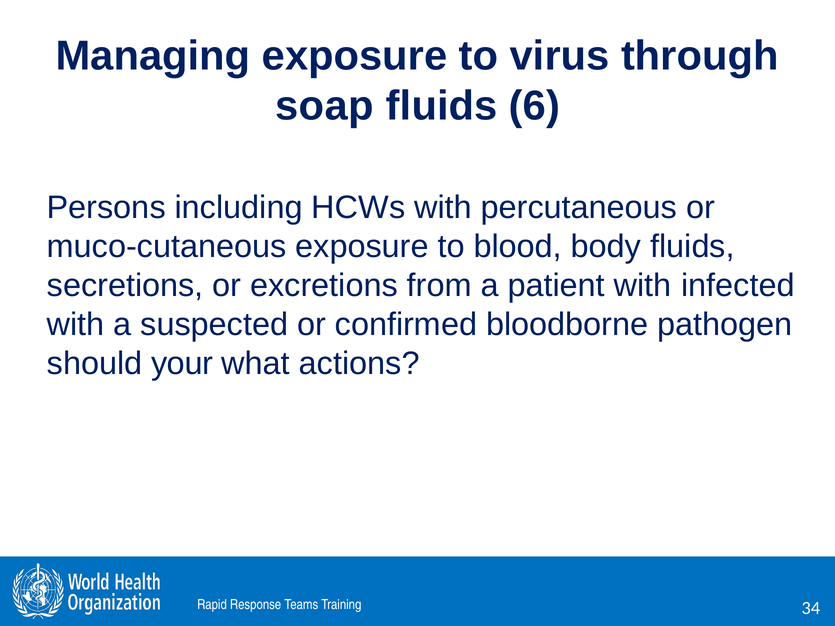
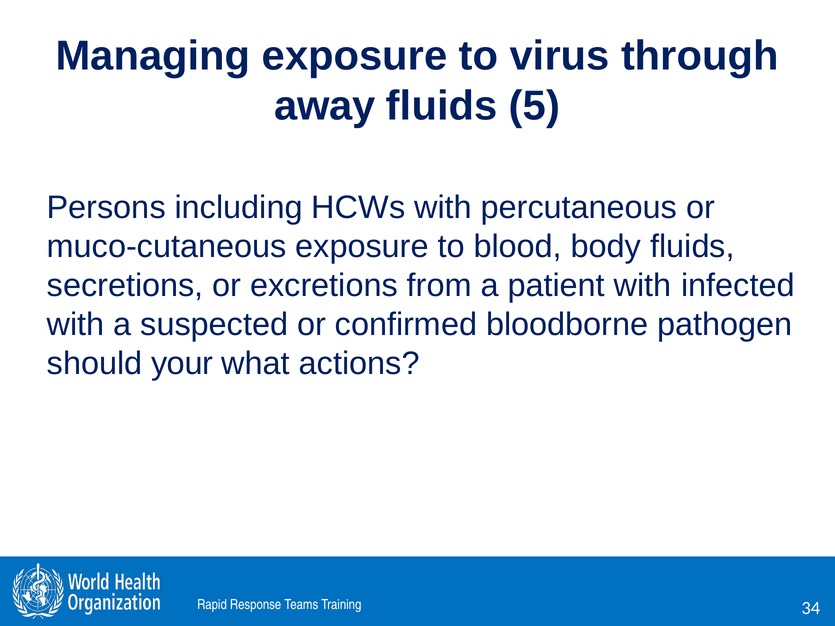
soap: soap -> away
6: 6 -> 5
